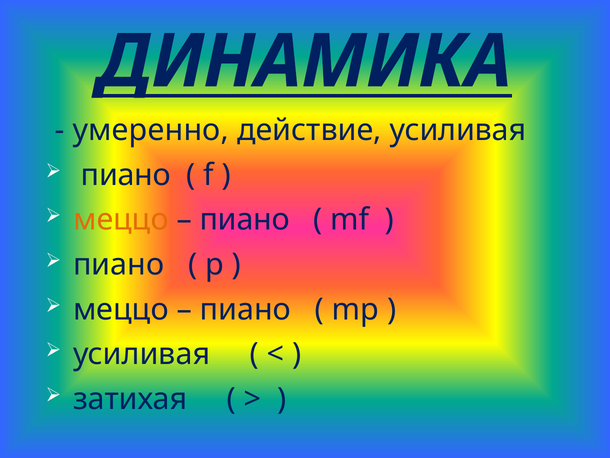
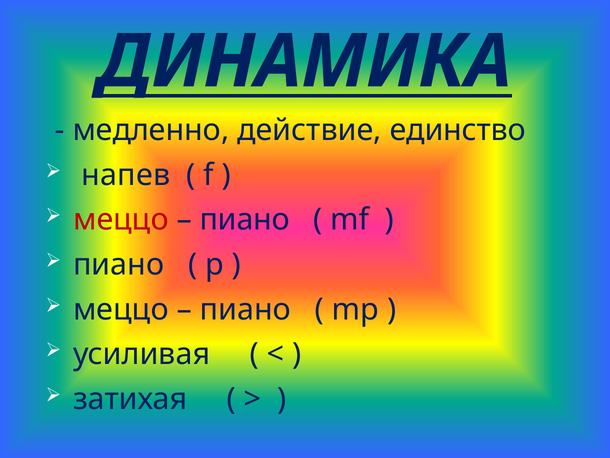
умеренно: умеренно -> медленно
действие усиливая: усиливая -> единство
пиано at (126, 175): пиано -> напев
меццо at (121, 220) colour: orange -> red
